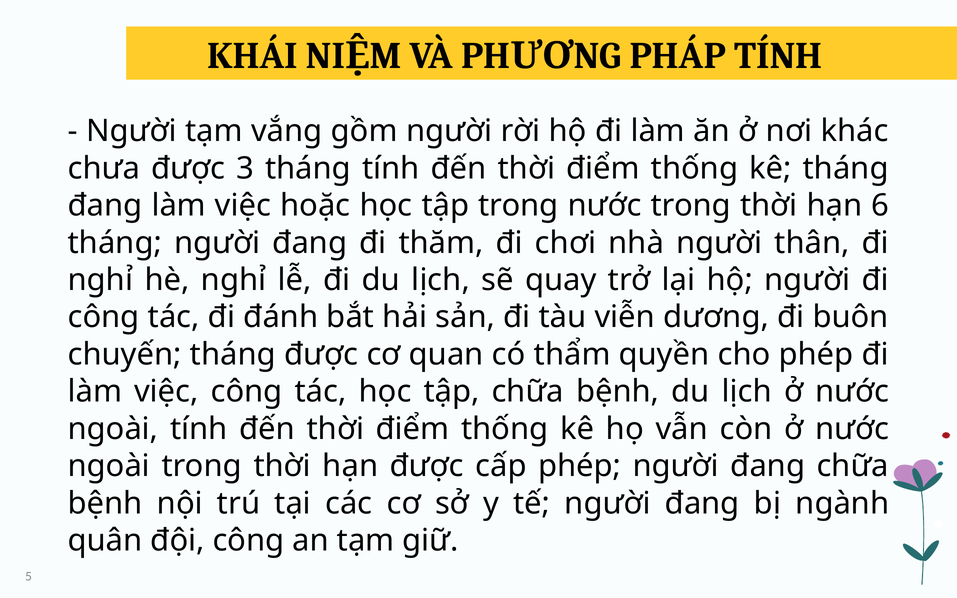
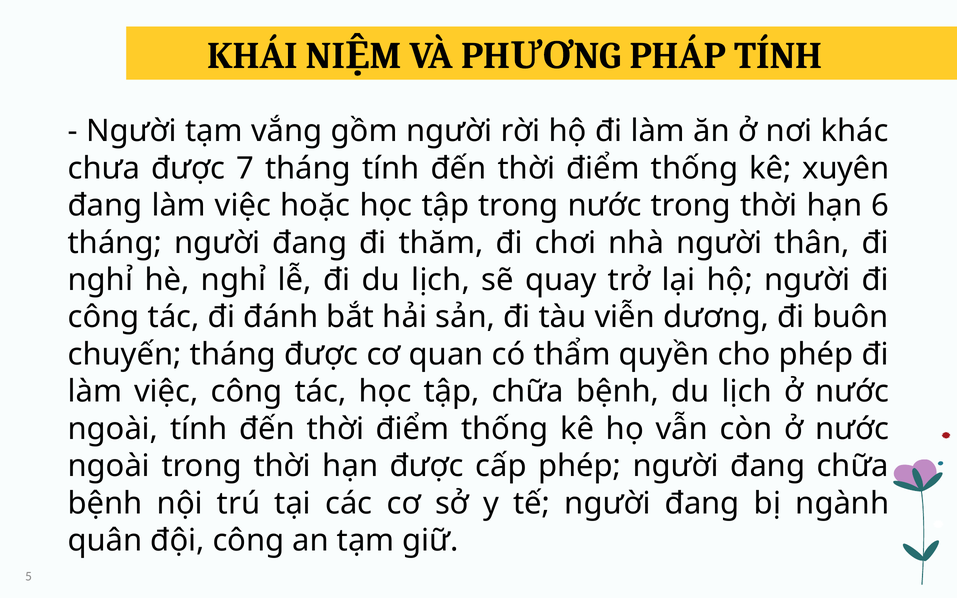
3: 3 -> 7
kê tháng: tháng -> xuyên
